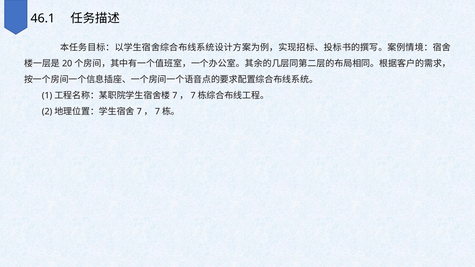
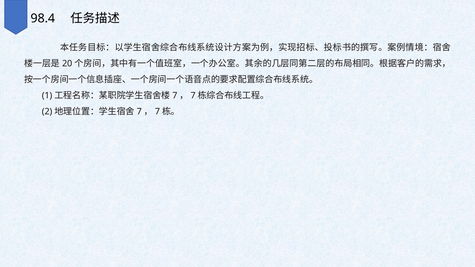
46.1: 46.1 -> 98.4
